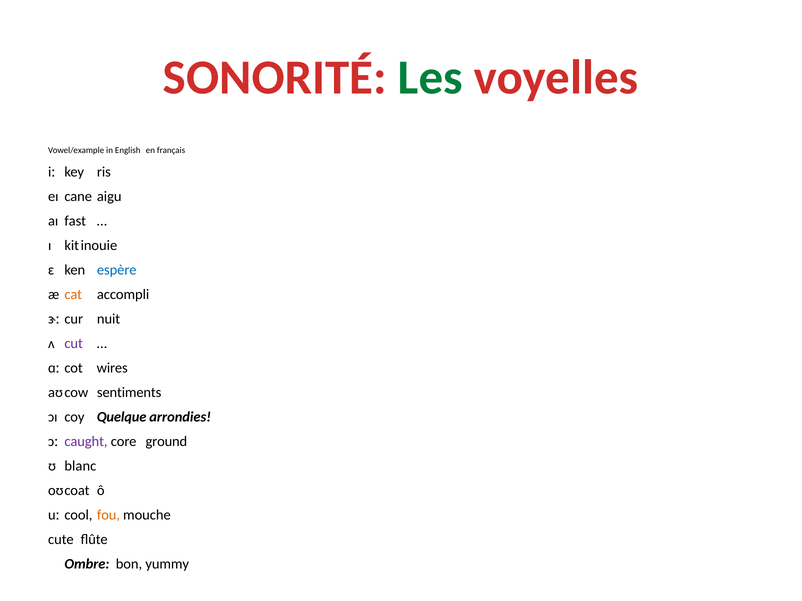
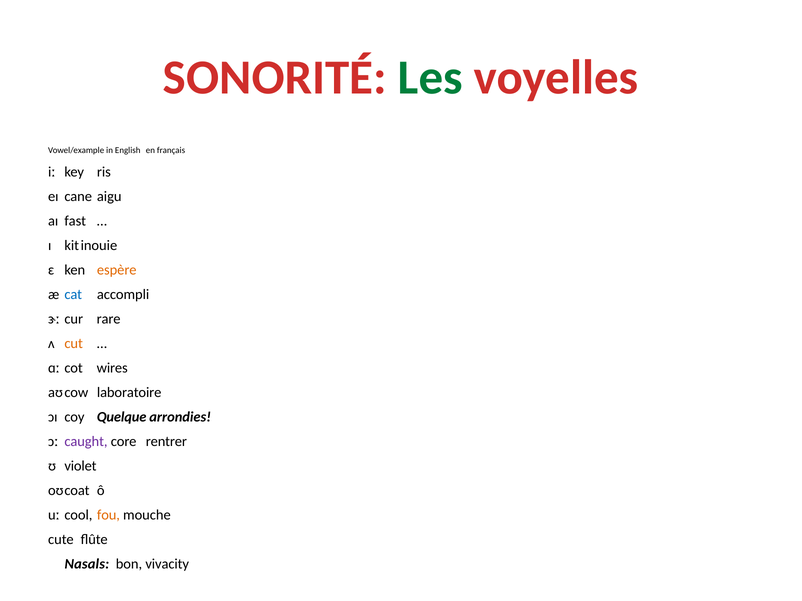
espère colour: blue -> orange
cat colour: orange -> blue
nuit: nuit -> rare
cut colour: purple -> orange
sentiments: sentiments -> laboratoire
ground: ground -> rentrer
blanc: blanc -> violet
Ombre: Ombre -> Nasals
yummy: yummy -> vivacity
